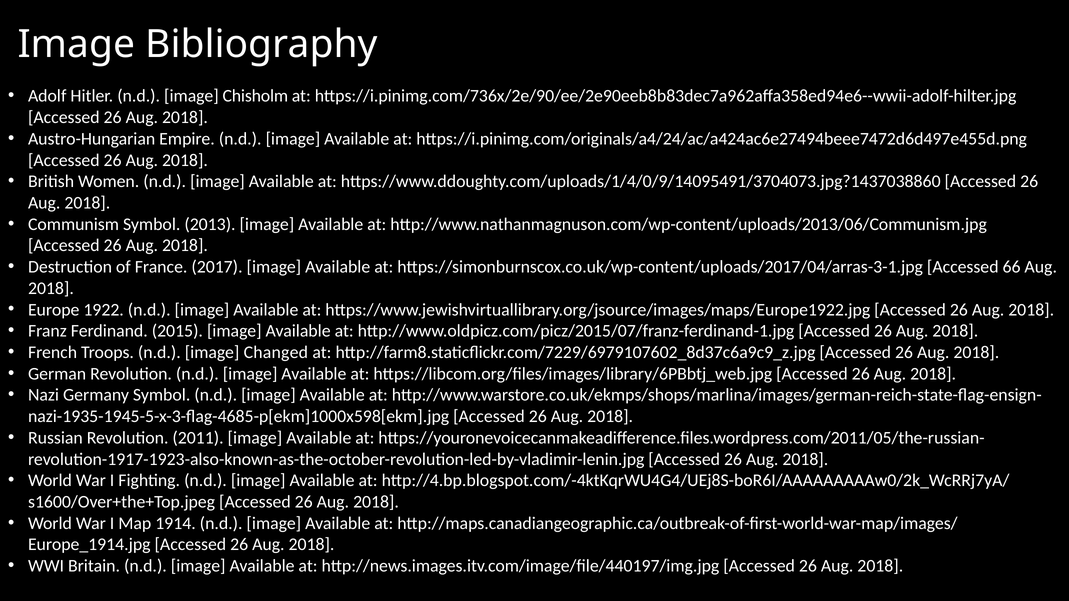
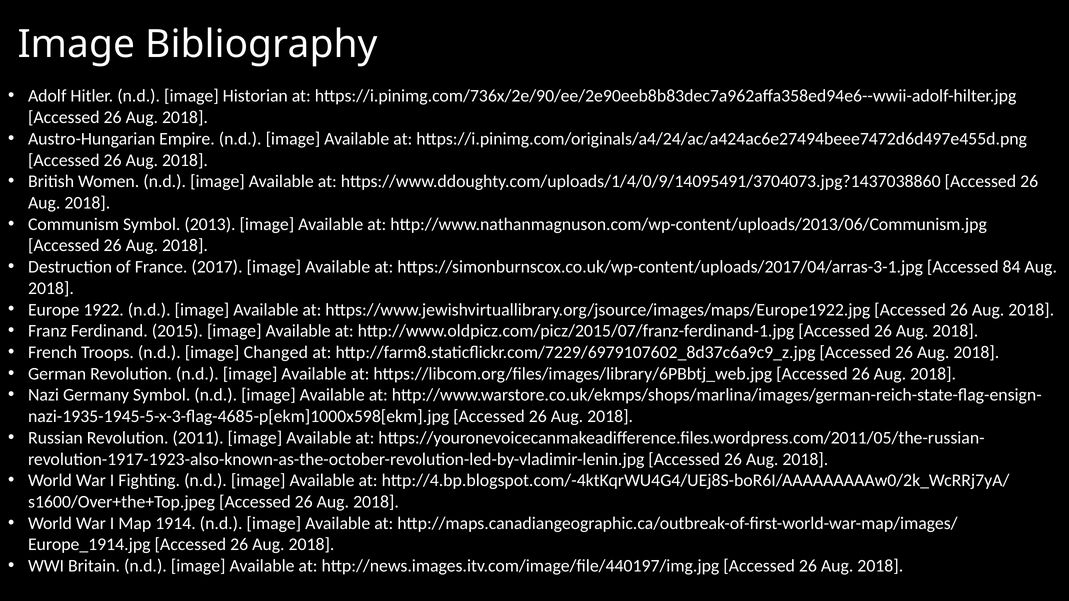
Chisholm: Chisholm -> Historian
66: 66 -> 84
